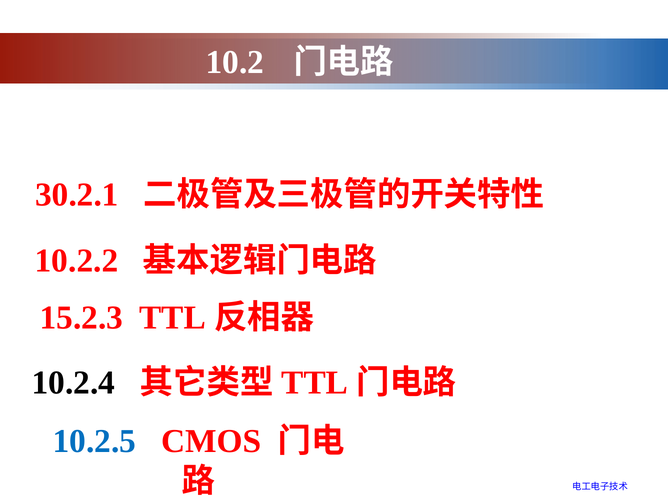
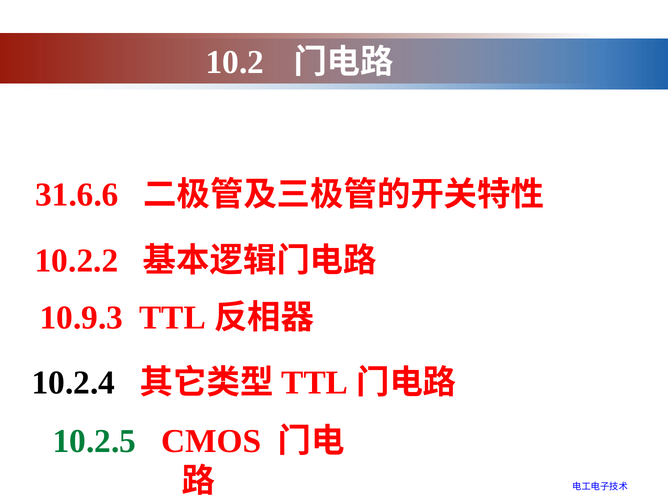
30.2.1: 30.2.1 -> 31.6.6
15.2.3: 15.2.3 -> 10.9.3
10.2.5 colour: blue -> green
